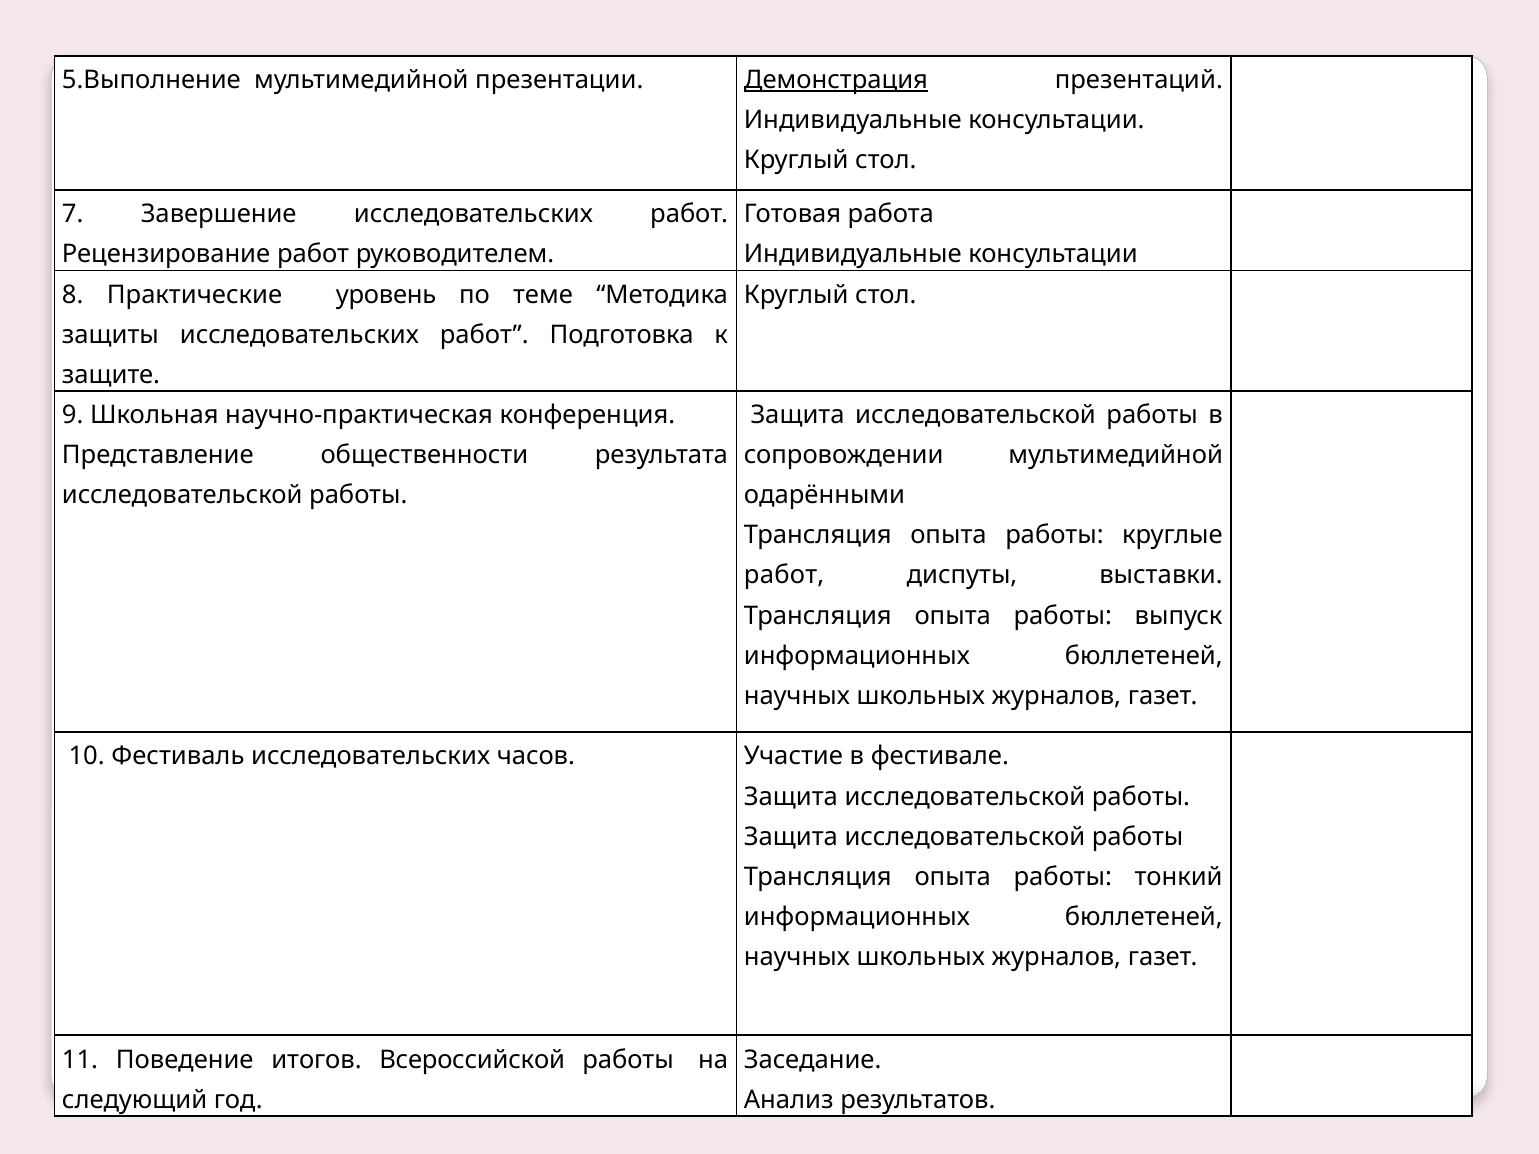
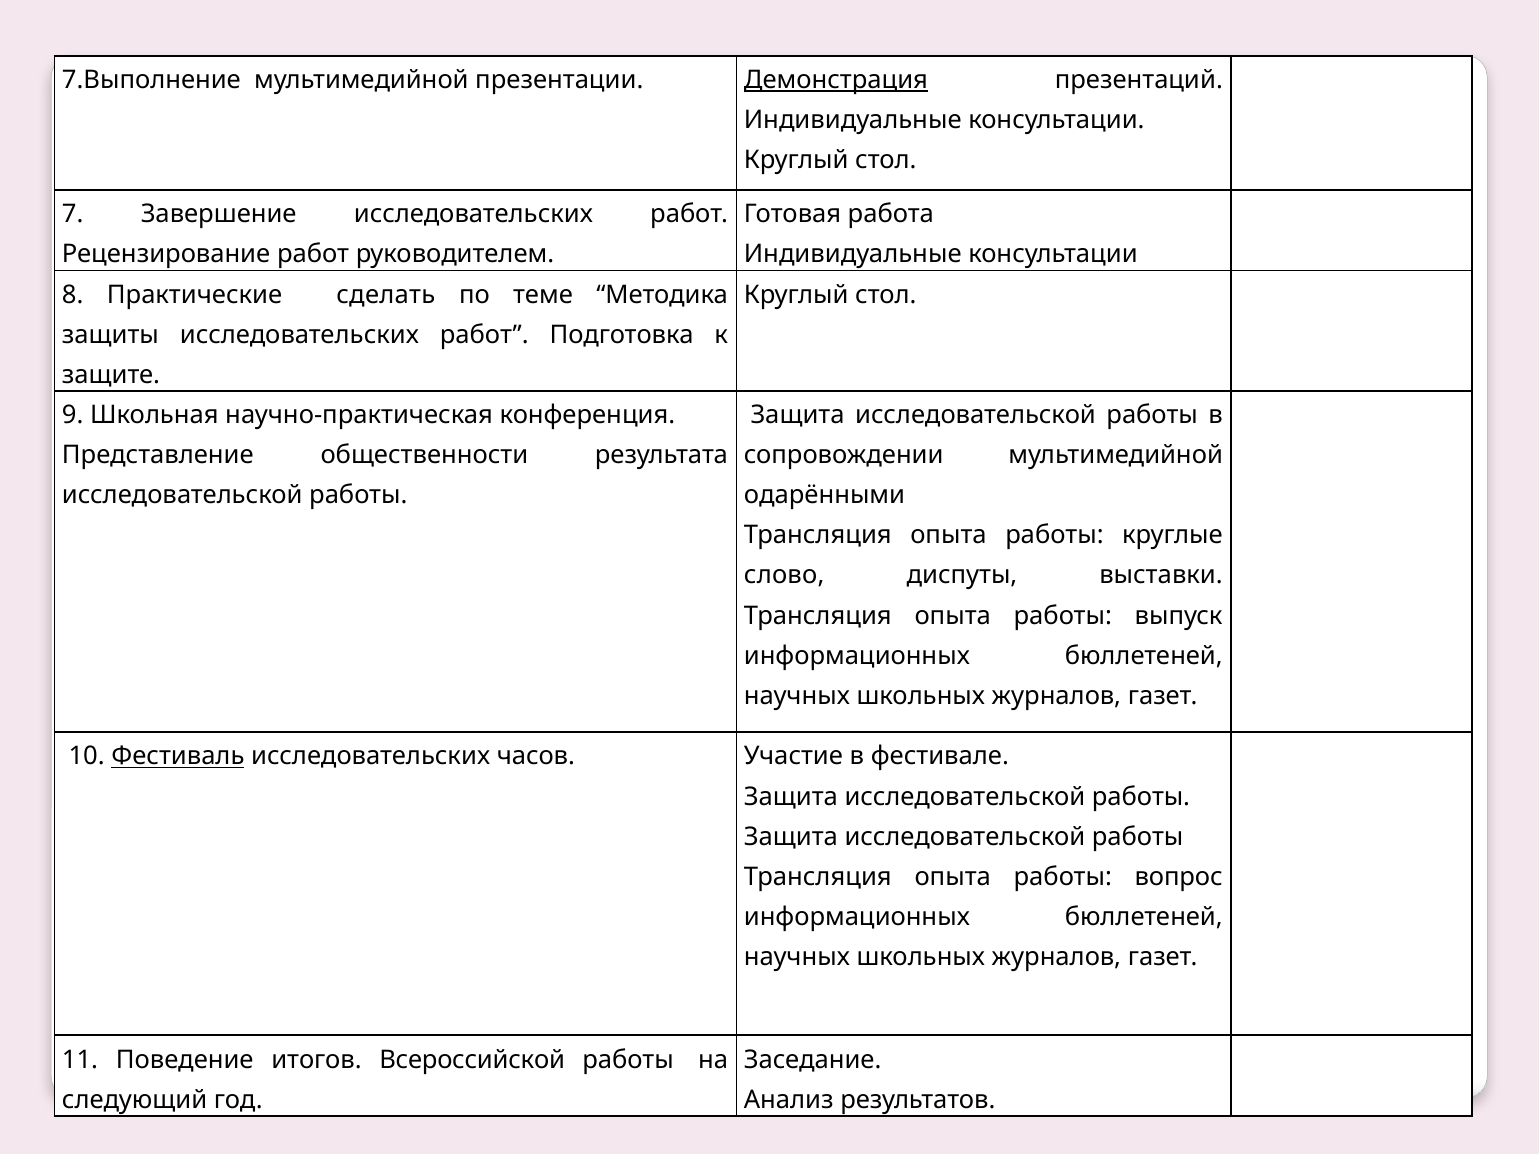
5.Выполнение: 5.Выполнение -> 7.Выполнение
уровень: уровень -> сделать
работ at (784, 576): работ -> слово
Фестиваль underline: none -> present
тонкий: тонкий -> вопрос
